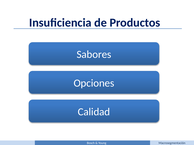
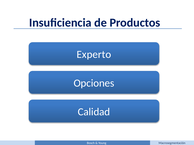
Sabores: Sabores -> Experto
